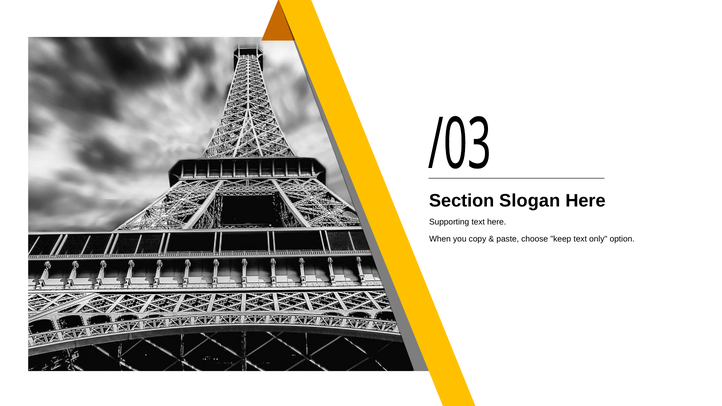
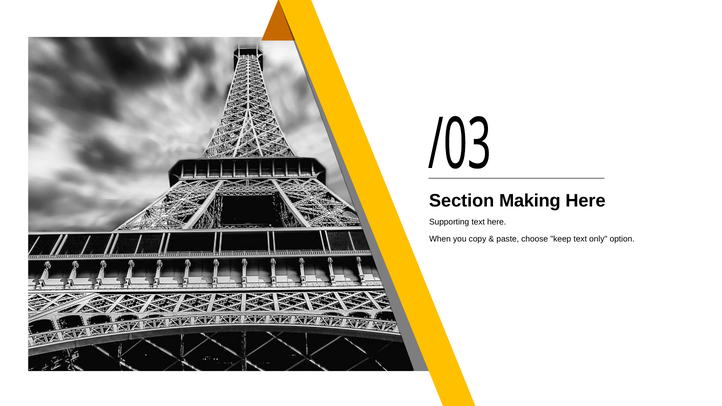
Slogan: Slogan -> Making
